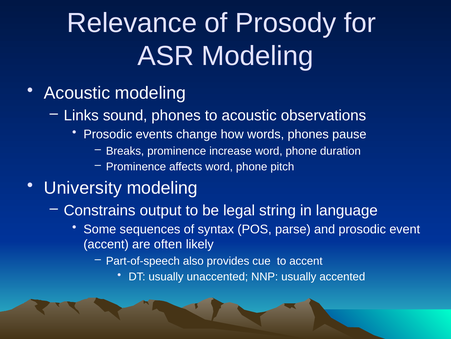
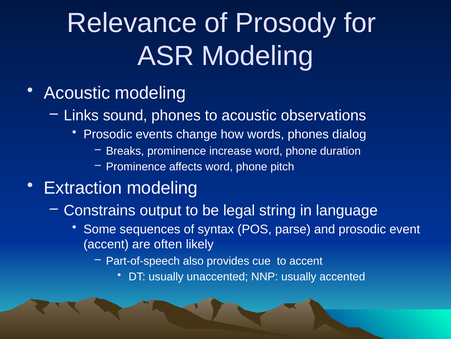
pause: pause -> dialog
University: University -> Extraction
